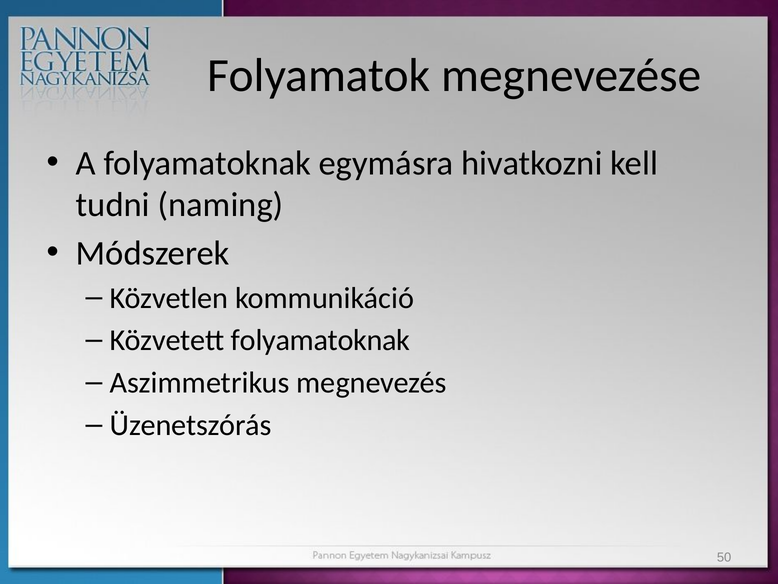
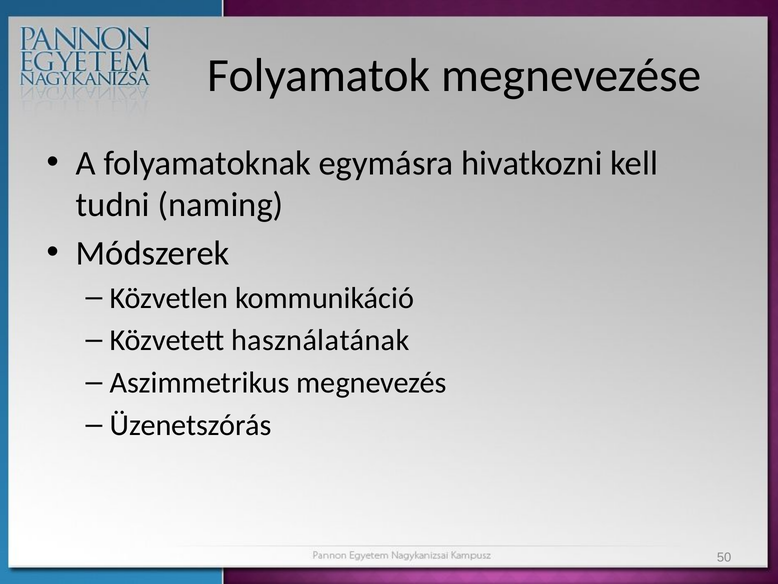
Közvetett folyamatoknak: folyamatoknak -> használatának
